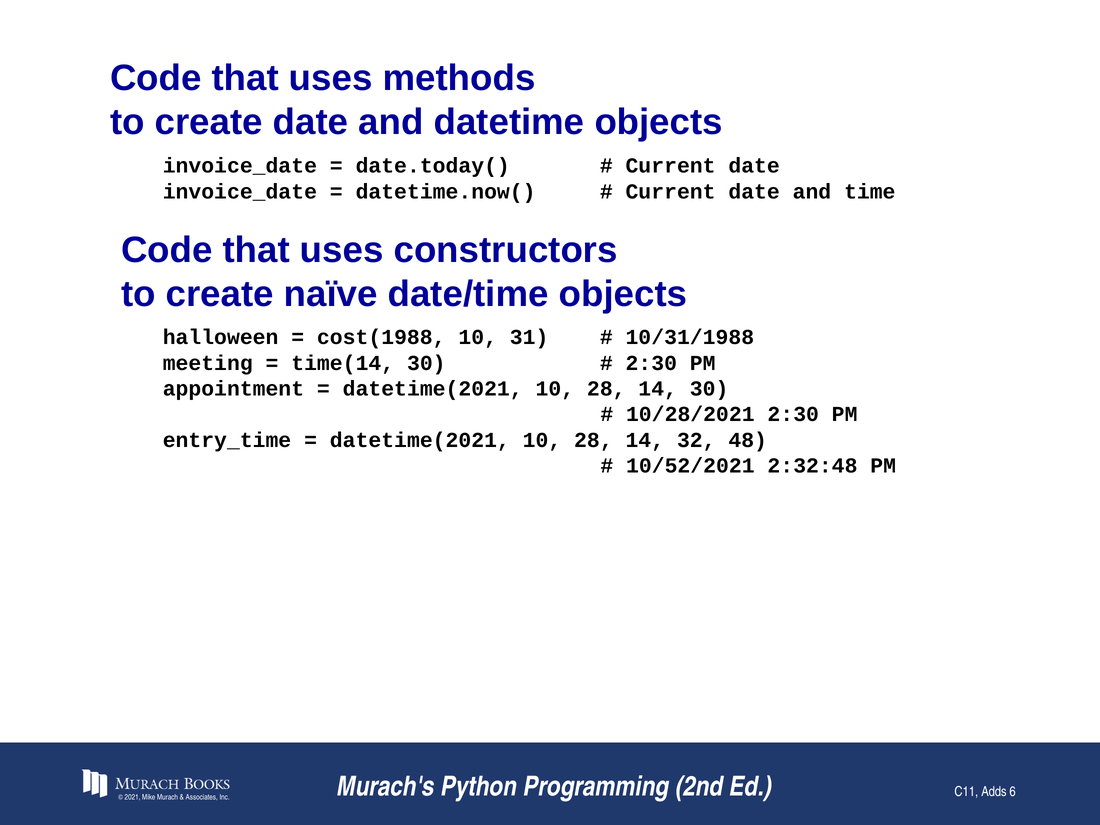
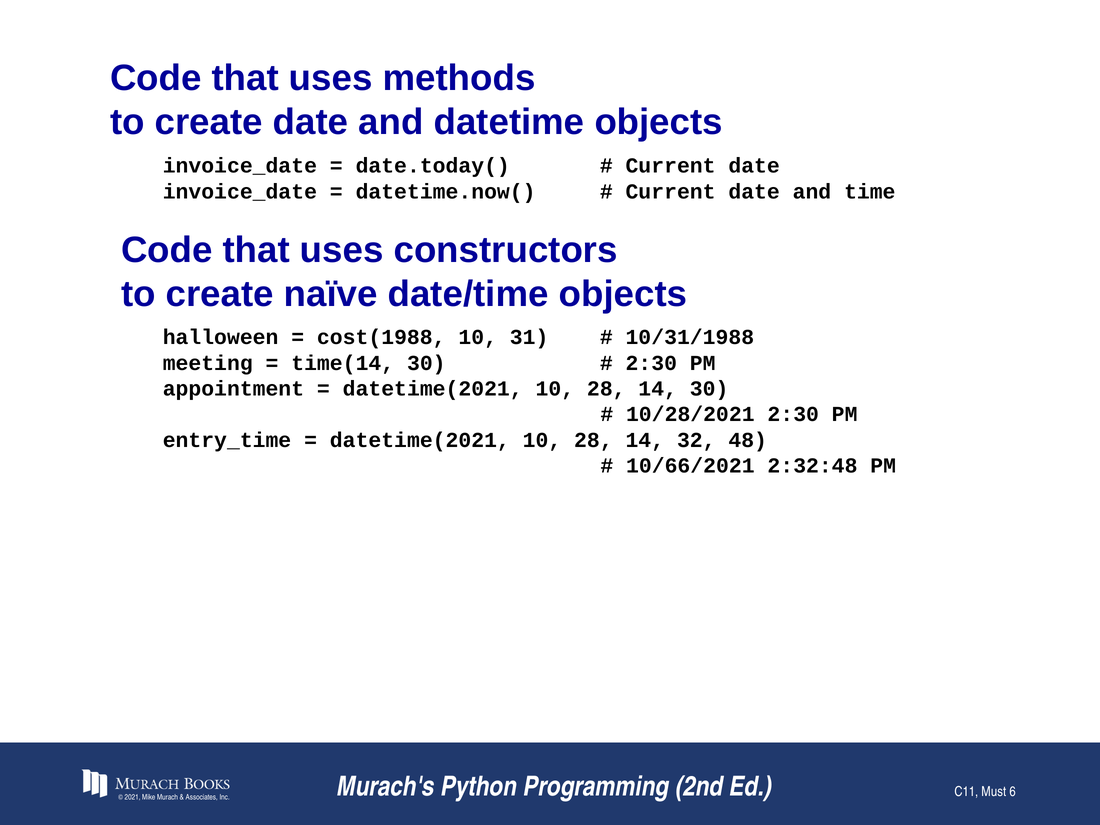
10/52/2021: 10/52/2021 -> 10/66/2021
Adds: Adds -> Must
